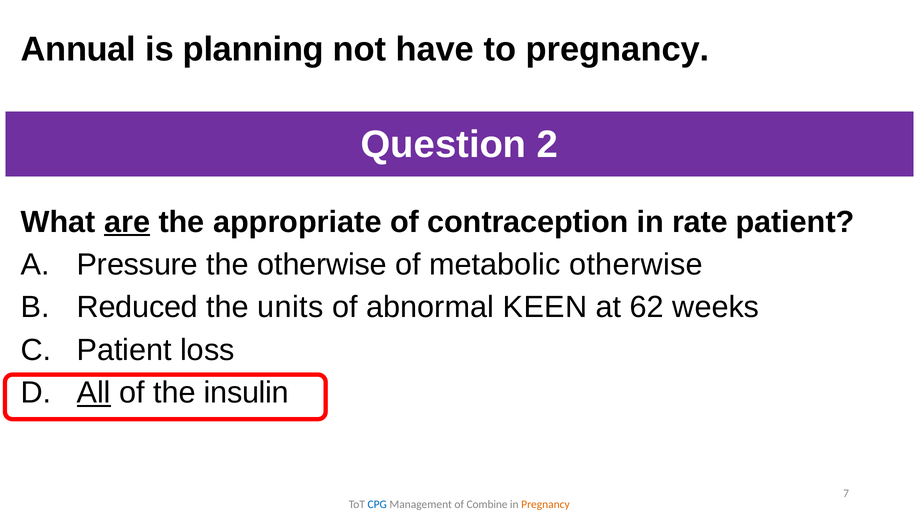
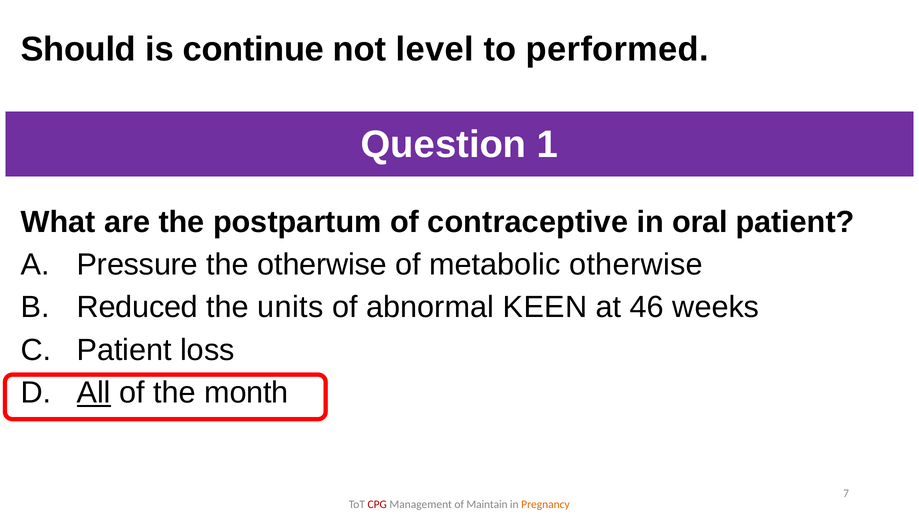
Annual: Annual -> Should
planning: planning -> continue
have: have -> level
to pregnancy: pregnancy -> performed
2: 2 -> 1
are underline: present -> none
appropriate: appropriate -> postpartum
contraception: contraception -> contraceptive
rate: rate -> oral
62: 62 -> 46
insulin: insulin -> month
CPG colour: blue -> red
Combine: Combine -> Maintain
